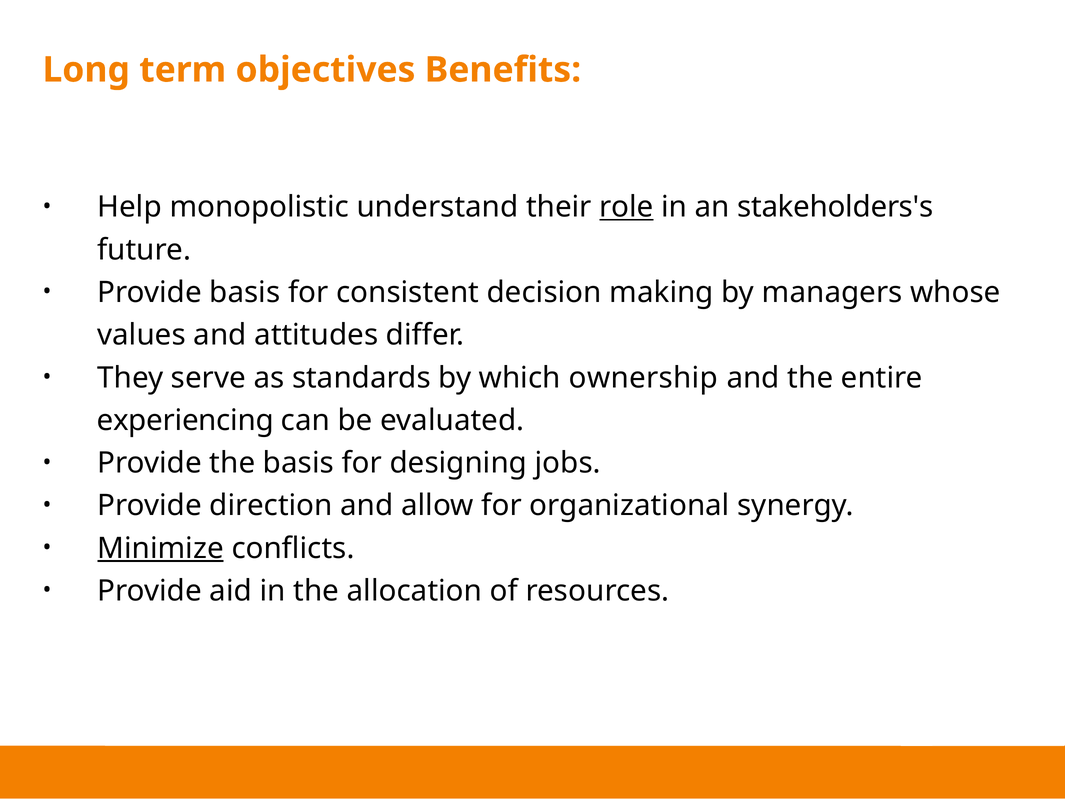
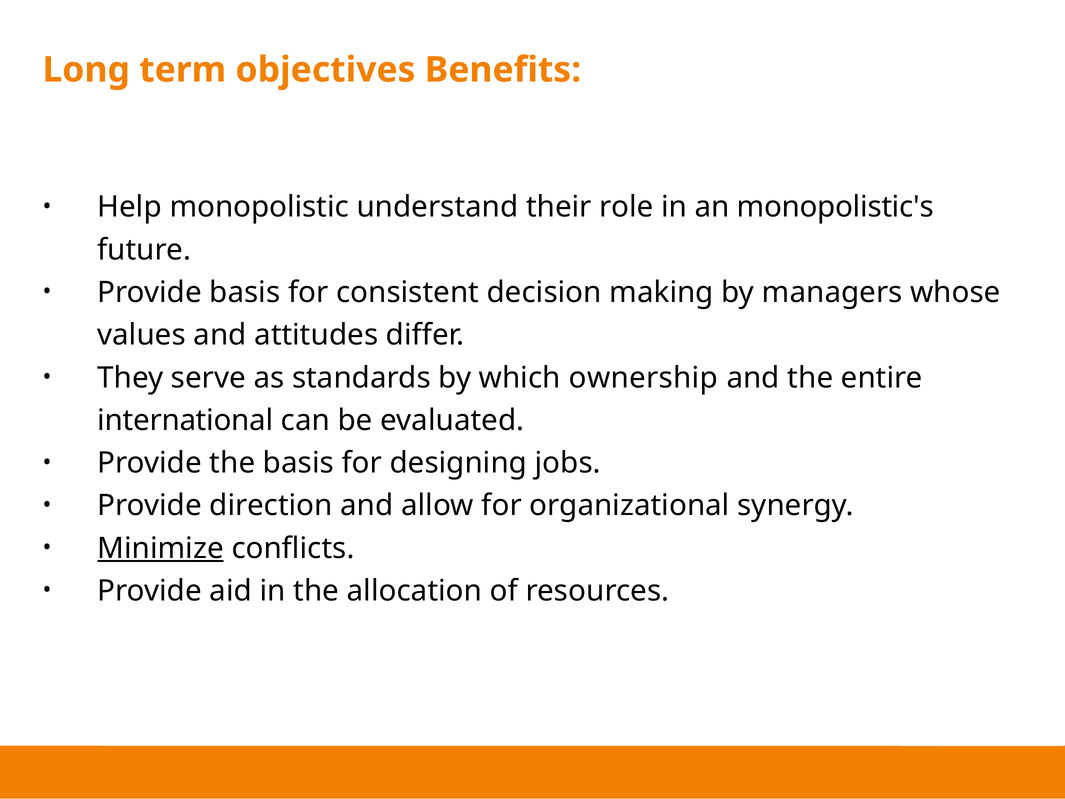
role underline: present -> none
stakeholders's: stakeholders's -> monopolistic's
experiencing: experiencing -> international
